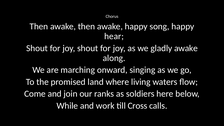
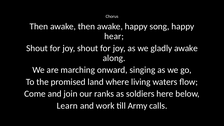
While: While -> Learn
Cross: Cross -> Army
